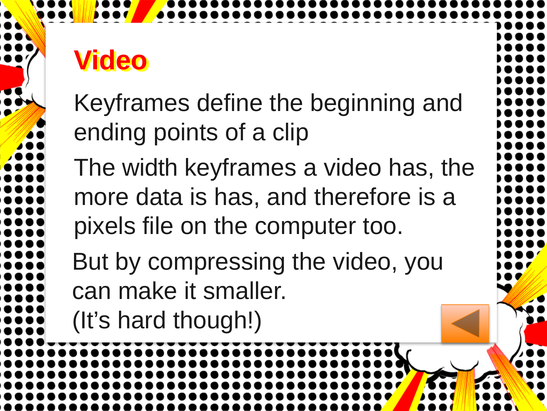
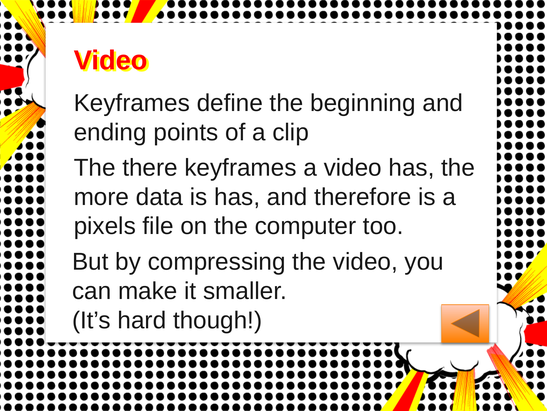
width: width -> there
